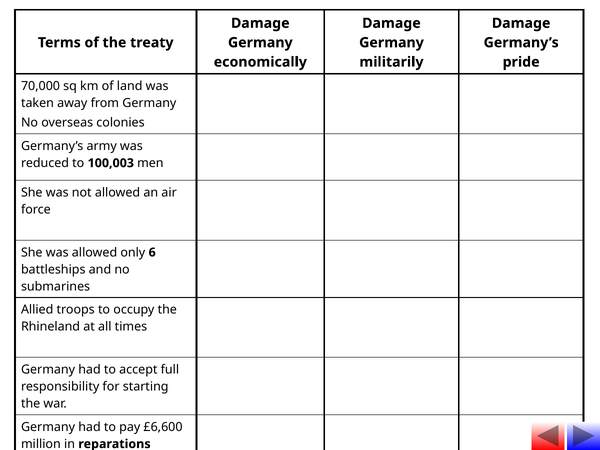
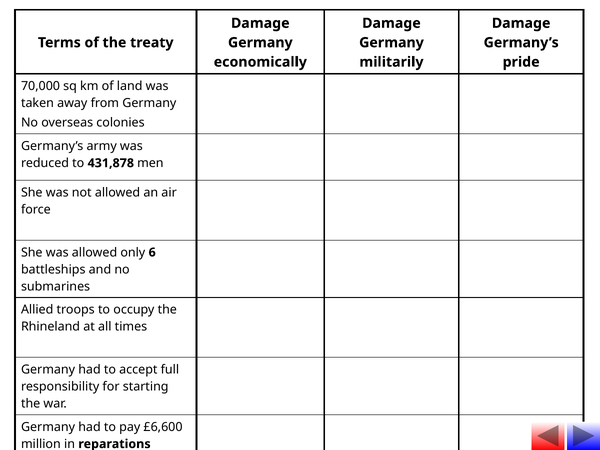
100,003: 100,003 -> 431,878
